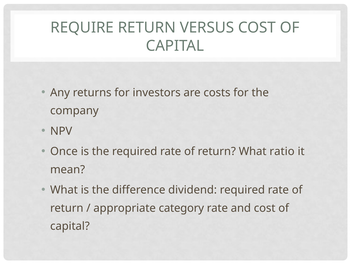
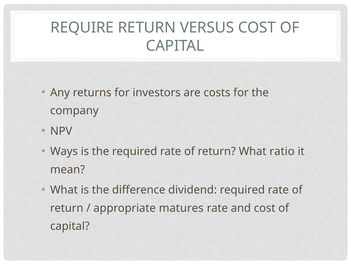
Once: Once -> Ways
category: category -> matures
